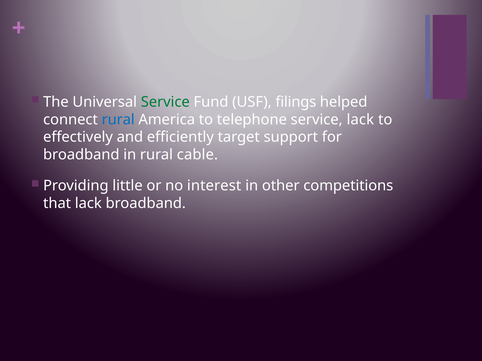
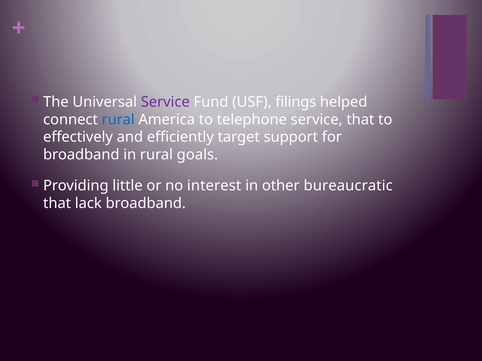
Service at (165, 102) colour: green -> purple
service lack: lack -> that
cable: cable -> goals
competitions: competitions -> bureaucratic
